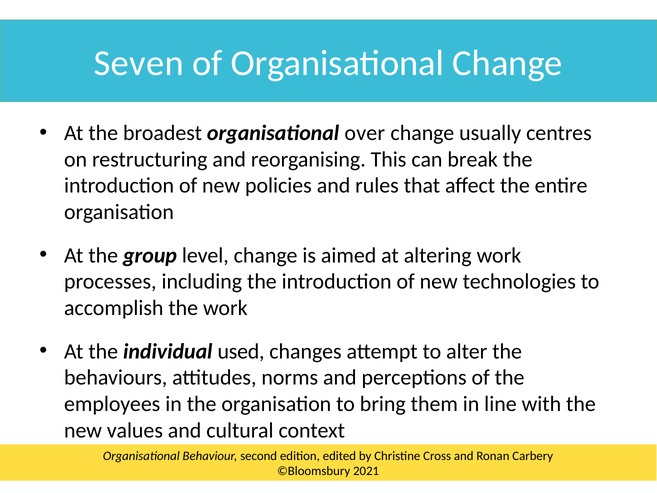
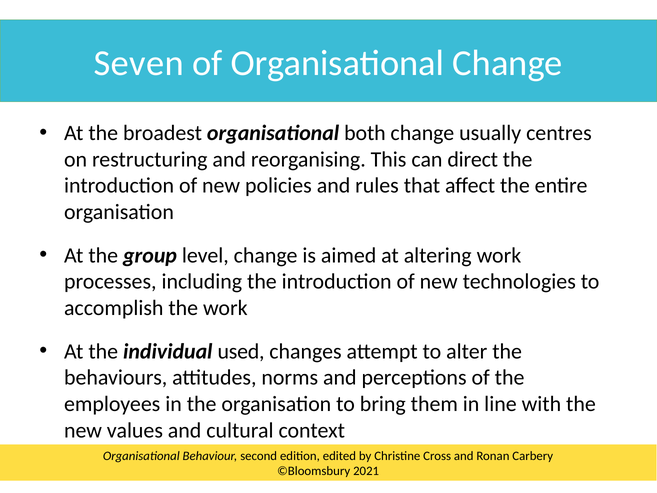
over: over -> both
break: break -> direct
